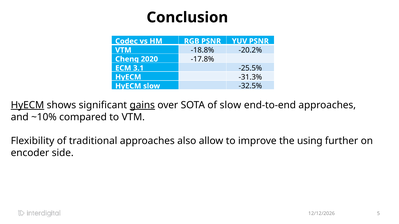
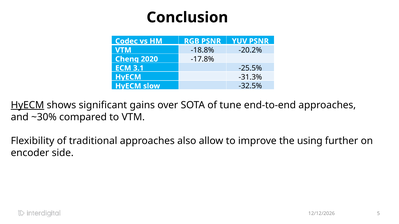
gains underline: present -> none
of slow: slow -> tune
~10%: ~10% -> ~30%
